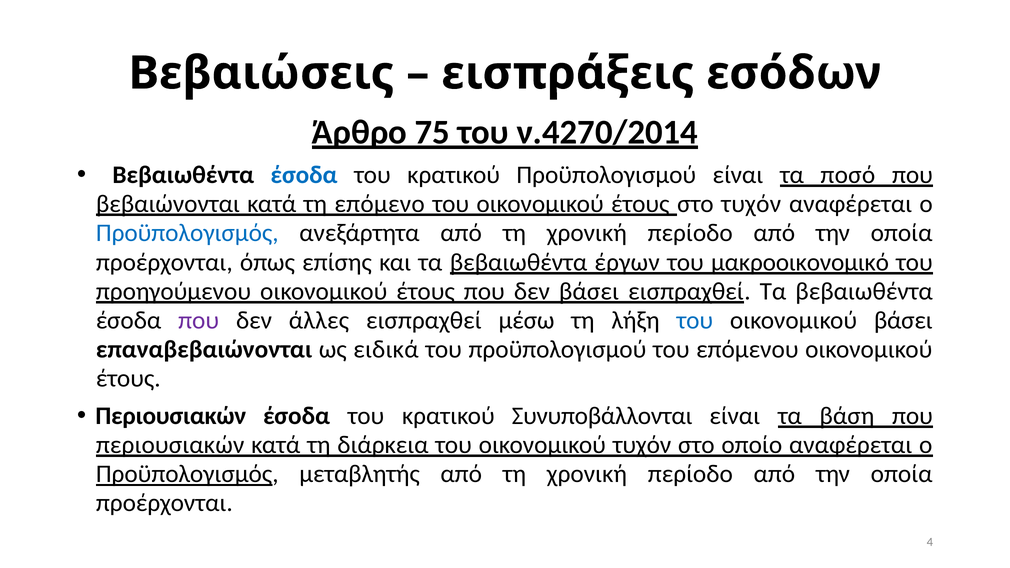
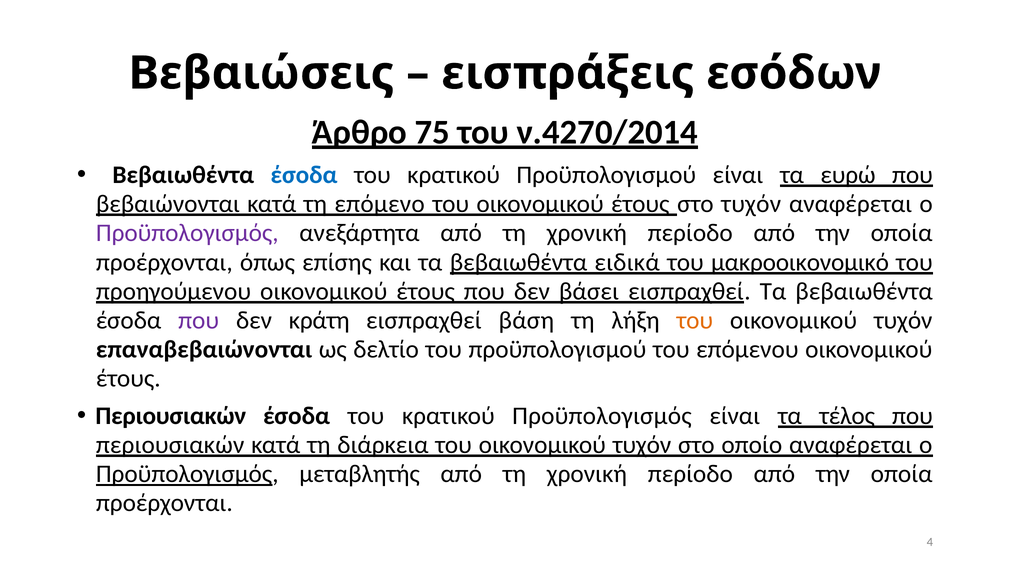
ποσό: ποσό -> ευρώ
Προϋπολογισμός at (187, 233) colour: blue -> purple
έργων: έργων -> ειδικά
άλλες: άλλες -> κράτη
μέσω: μέσω -> βάση
του at (695, 320) colour: blue -> orange
βάσει at (903, 320): βάσει -> τυχόν
ειδικά: ειδικά -> δελτίο
κρατικού Συνυποβάλλονται: Συνυποβάλλονται -> Προϋπολογισμός
βάση: βάση -> τέλος
